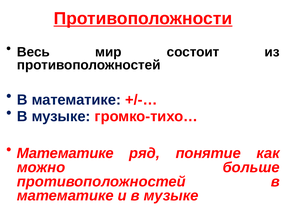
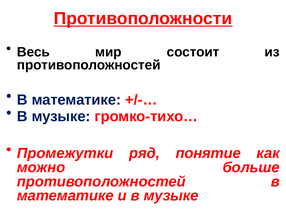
Математике at (65, 153): Математике -> Промежутки
